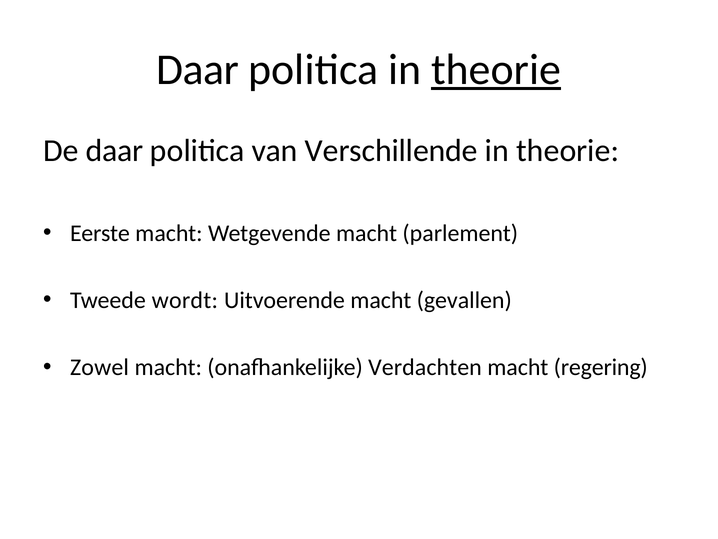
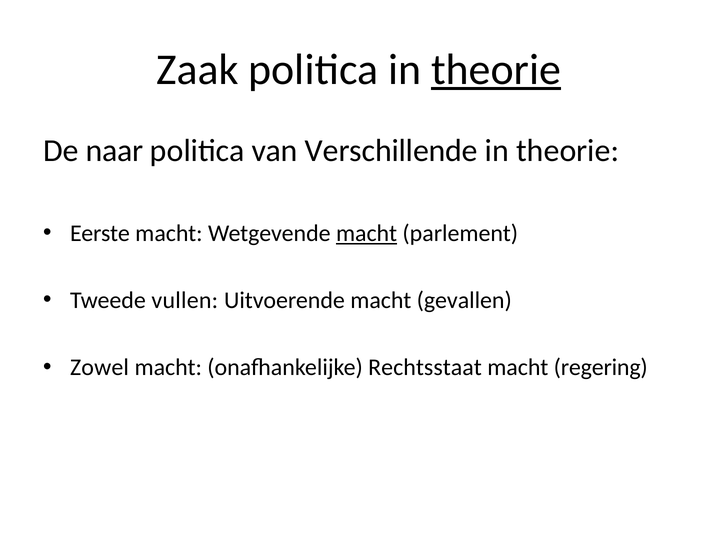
Daar at (198, 70): Daar -> Zaak
De daar: daar -> naar
macht at (367, 233) underline: none -> present
wordt: wordt -> vullen
Verdachten: Verdachten -> Rechtsstaat
